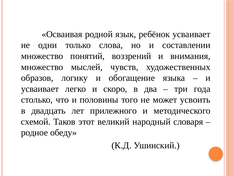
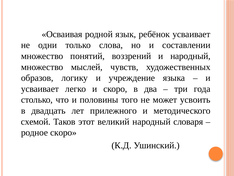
и внимания: внимания -> народный
обогащение: обогащение -> учреждение
родное обеду: обеду -> скоро
